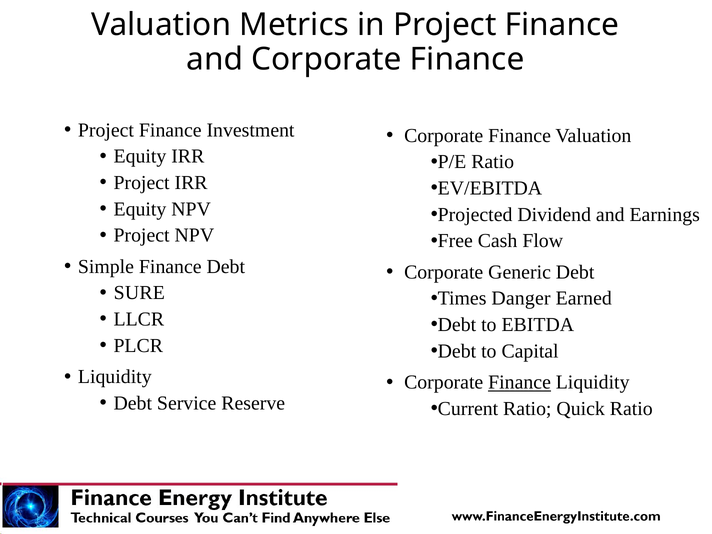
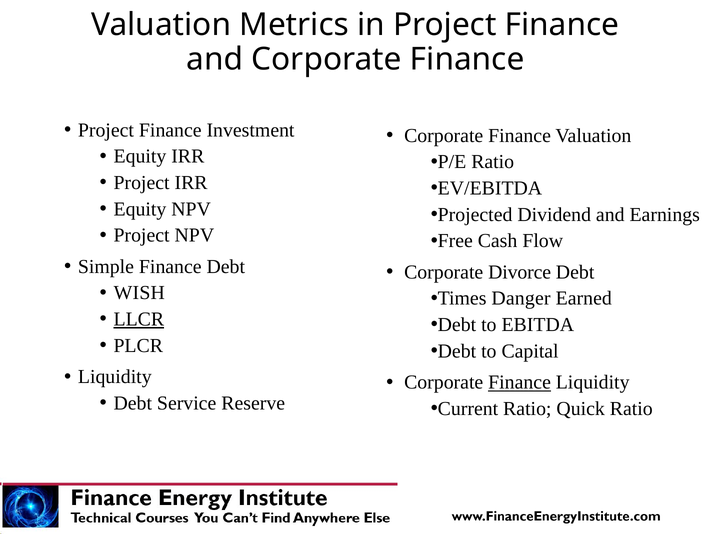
Generic: Generic -> Divorce
SURE: SURE -> WISH
LLCR underline: none -> present
